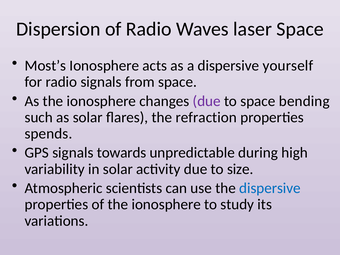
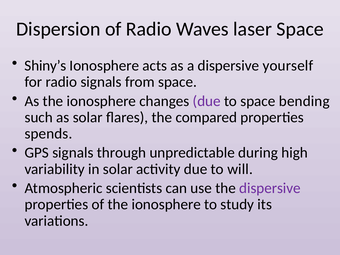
Most’s: Most’s -> Shiny’s
refraction: refraction -> compared
towards: towards -> through
size: size -> will
dispersive at (270, 188) colour: blue -> purple
